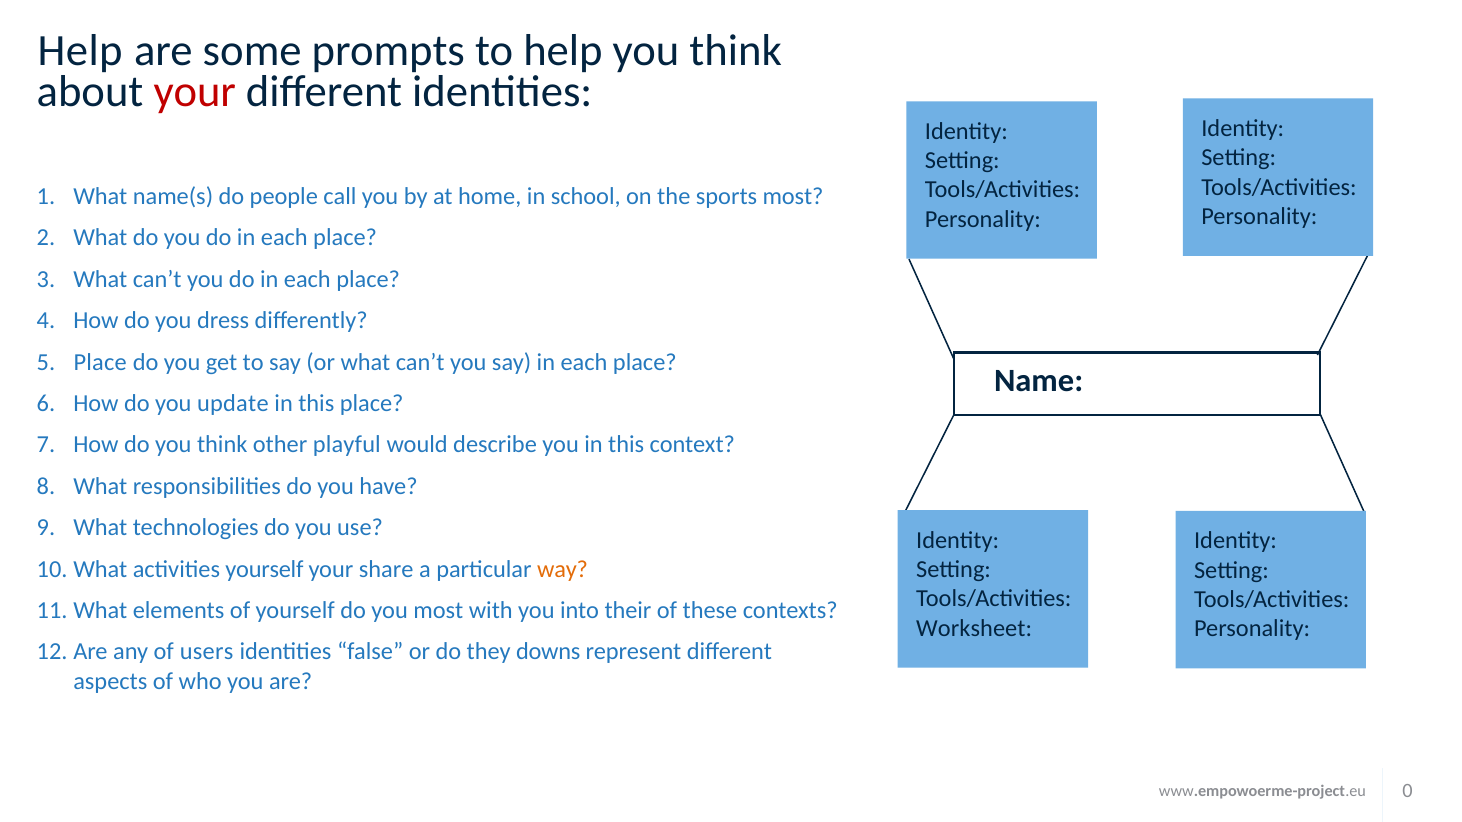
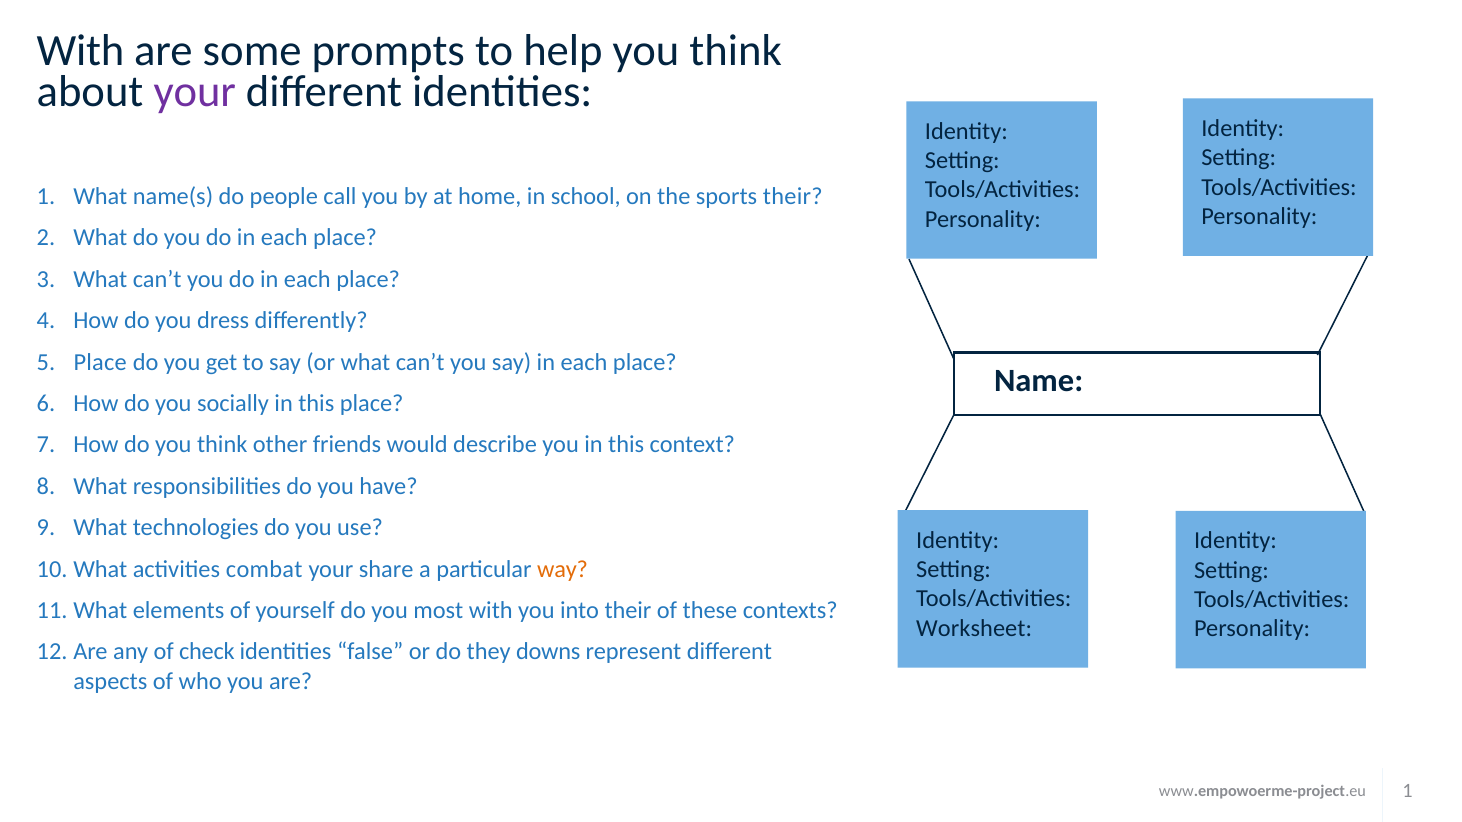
Help at (80, 51): Help -> With
your at (195, 92) colour: red -> purple
sports most: most -> their
update: update -> socially
playful: playful -> friends
activities yourself: yourself -> combat
users: users -> check
www.empowoerme-project.eu 0: 0 -> 1
